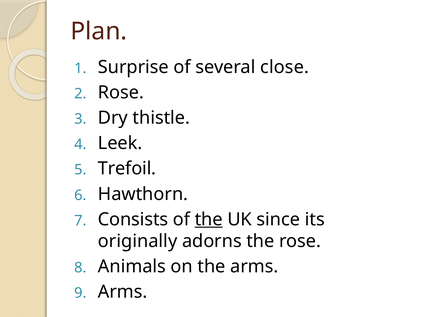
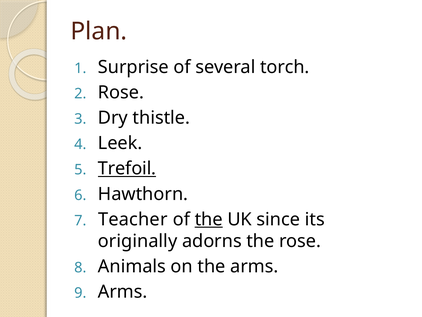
close: close -> torch
Trefoil underline: none -> present
Consists: Consists -> Teacher
